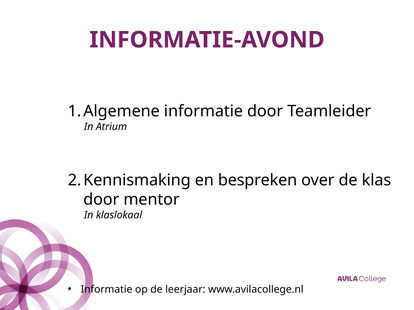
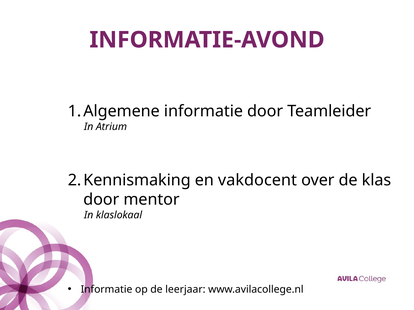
bespreken: bespreken -> vakdocent
